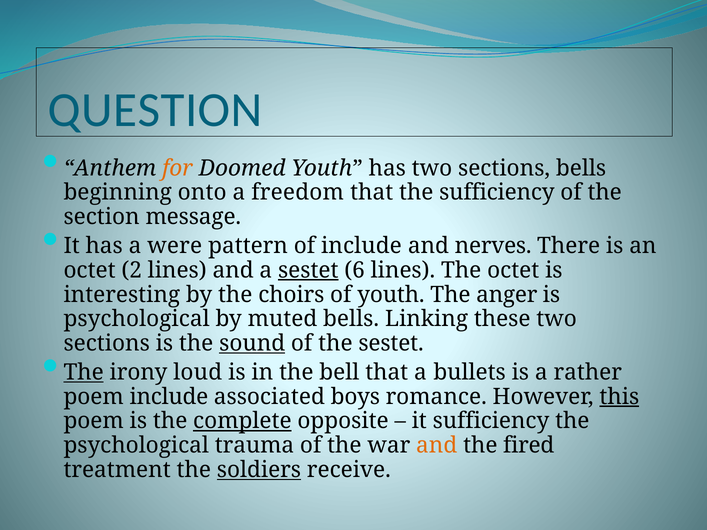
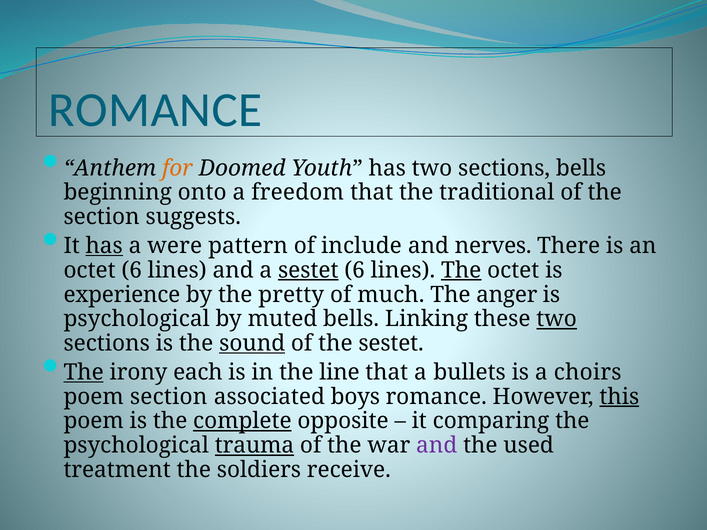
QUESTION at (155, 110): QUESTION -> ROMANCE
the sufficiency: sufficiency -> traditional
message: message -> suggests
has at (104, 246) underline: none -> present
octet 2: 2 -> 6
The at (461, 270) underline: none -> present
interesting: interesting -> experience
choirs: choirs -> pretty
of youth: youth -> much
two at (557, 319) underline: none -> present
loud: loud -> each
bell: bell -> line
rather: rather -> choirs
poem include: include -> section
it sufficiency: sufficiency -> comparing
trauma underline: none -> present
and at (437, 446) colour: orange -> purple
fired: fired -> used
soldiers underline: present -> none
